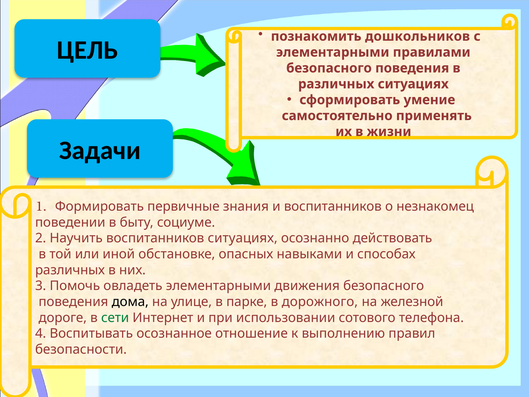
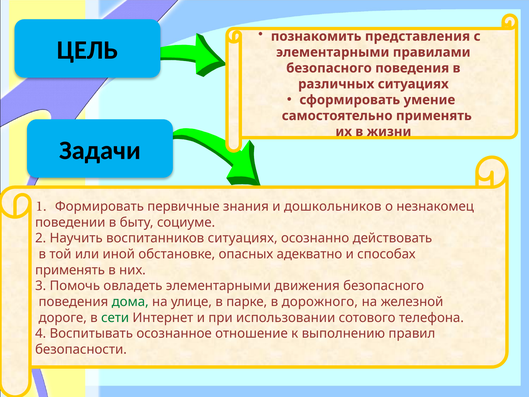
дошкольников: дошкольников -> представления
и воспитанников: воспитанников -> дошкольников
навыками: навыками -> адекватно
различных at (70, 270): различных -> применять
дома colour: black -> green
